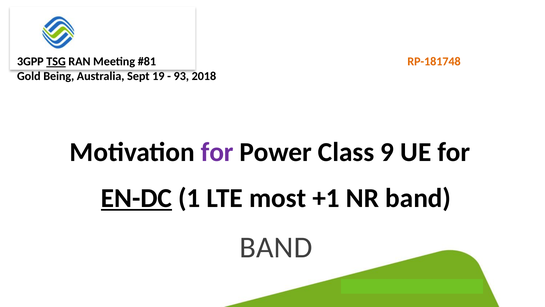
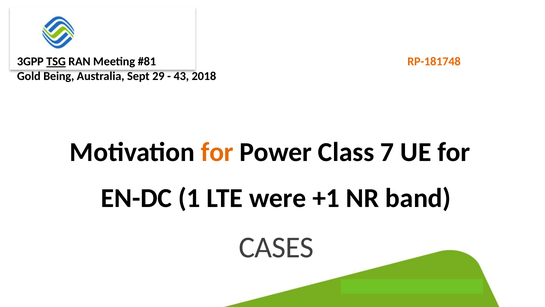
19: 19 -> 29
93: 93 -> 43
for at (217, 152) colour: purple -> orange
9: 9 -> 7
EN-DC underline: present -> none
most: most -> were
BAND at (276, 247): BAND -> CASES
